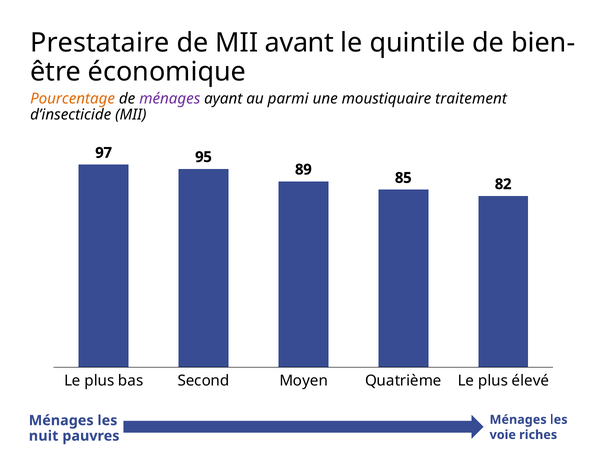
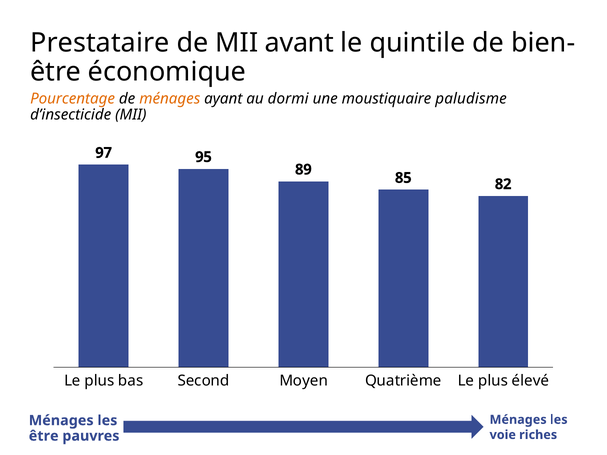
ménages at (170, 99) colour: purple -> orange
parmi: parmi -> dormi
traitement: traitement -> paludisme
nuit at (44, 436): nuit -> être
